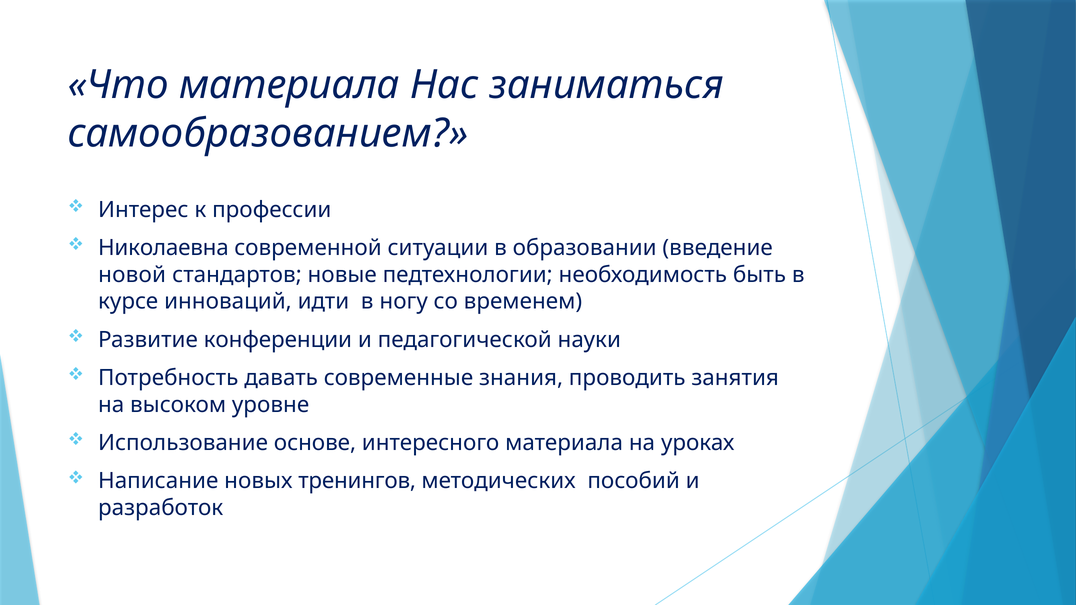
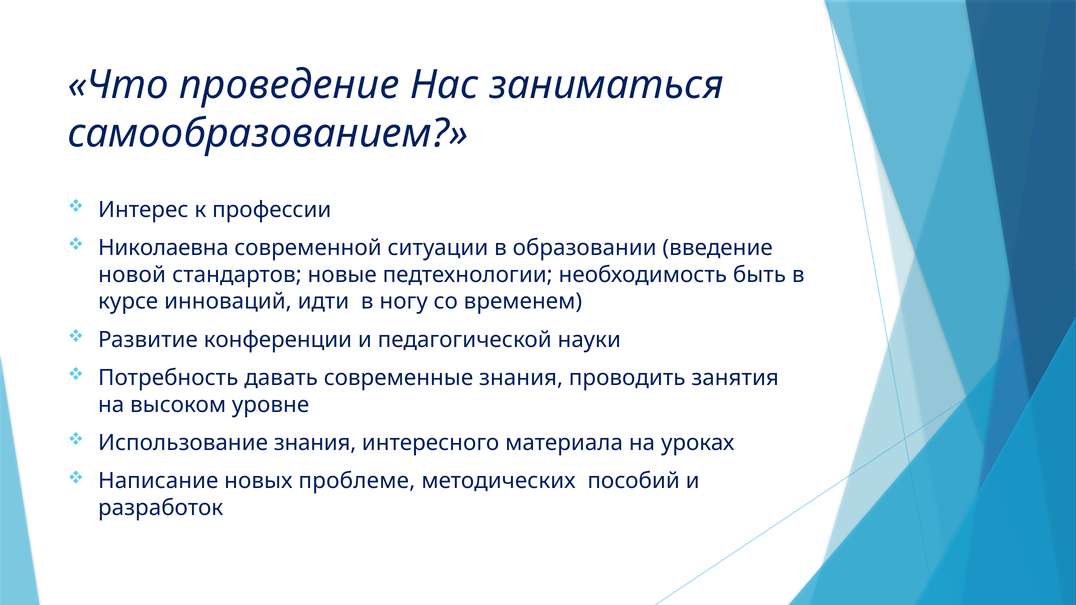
Что материала: материала -> проведение
Использование основе: основе -> знания
тренингов: тренингов -> проблеме
